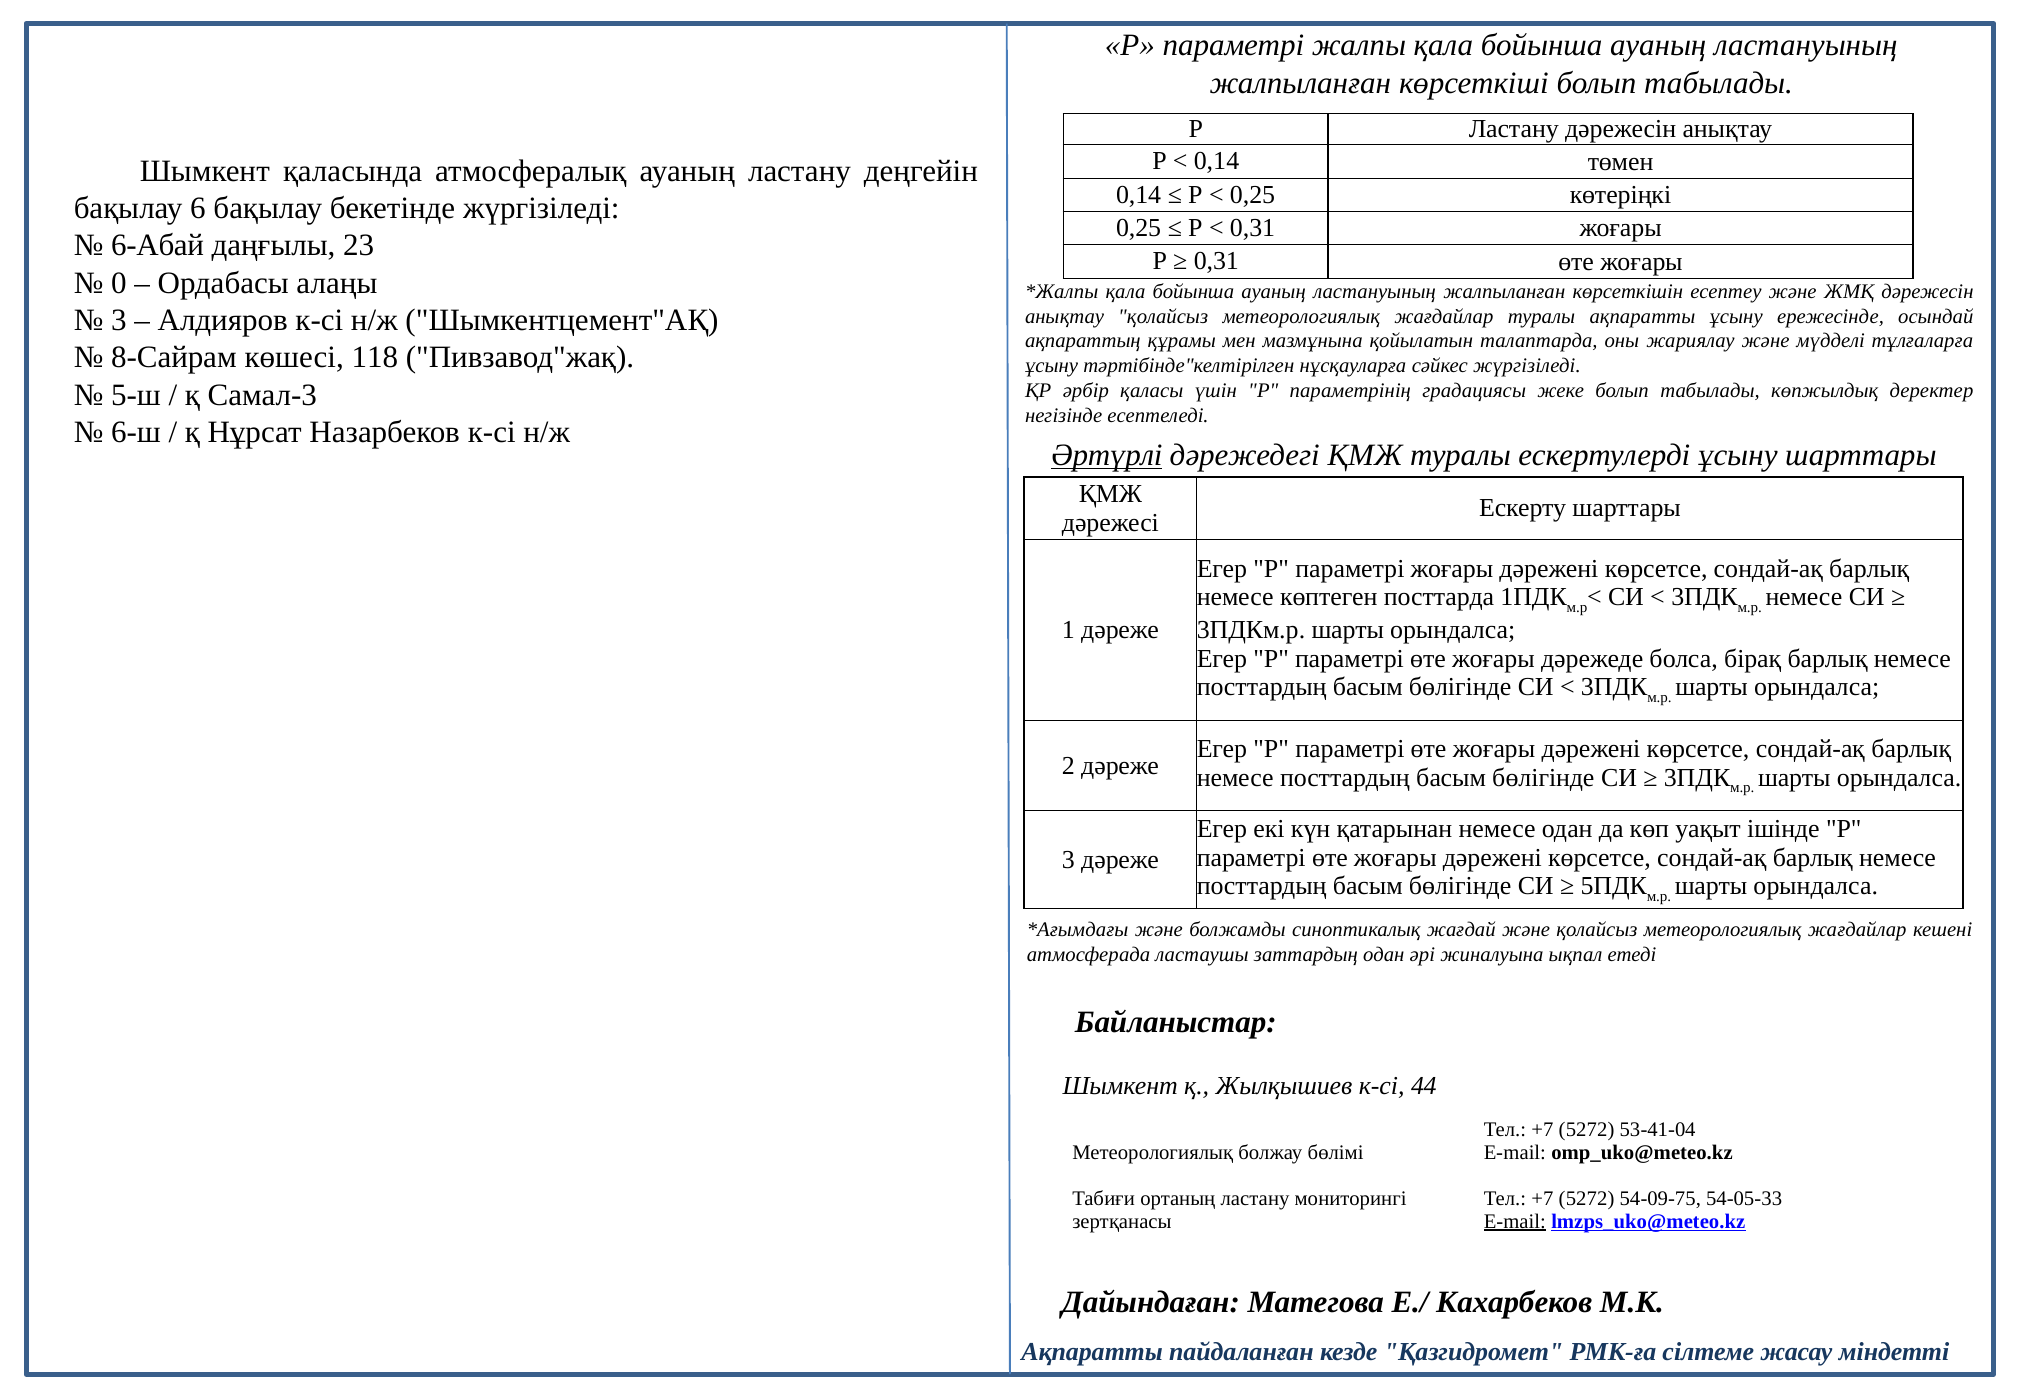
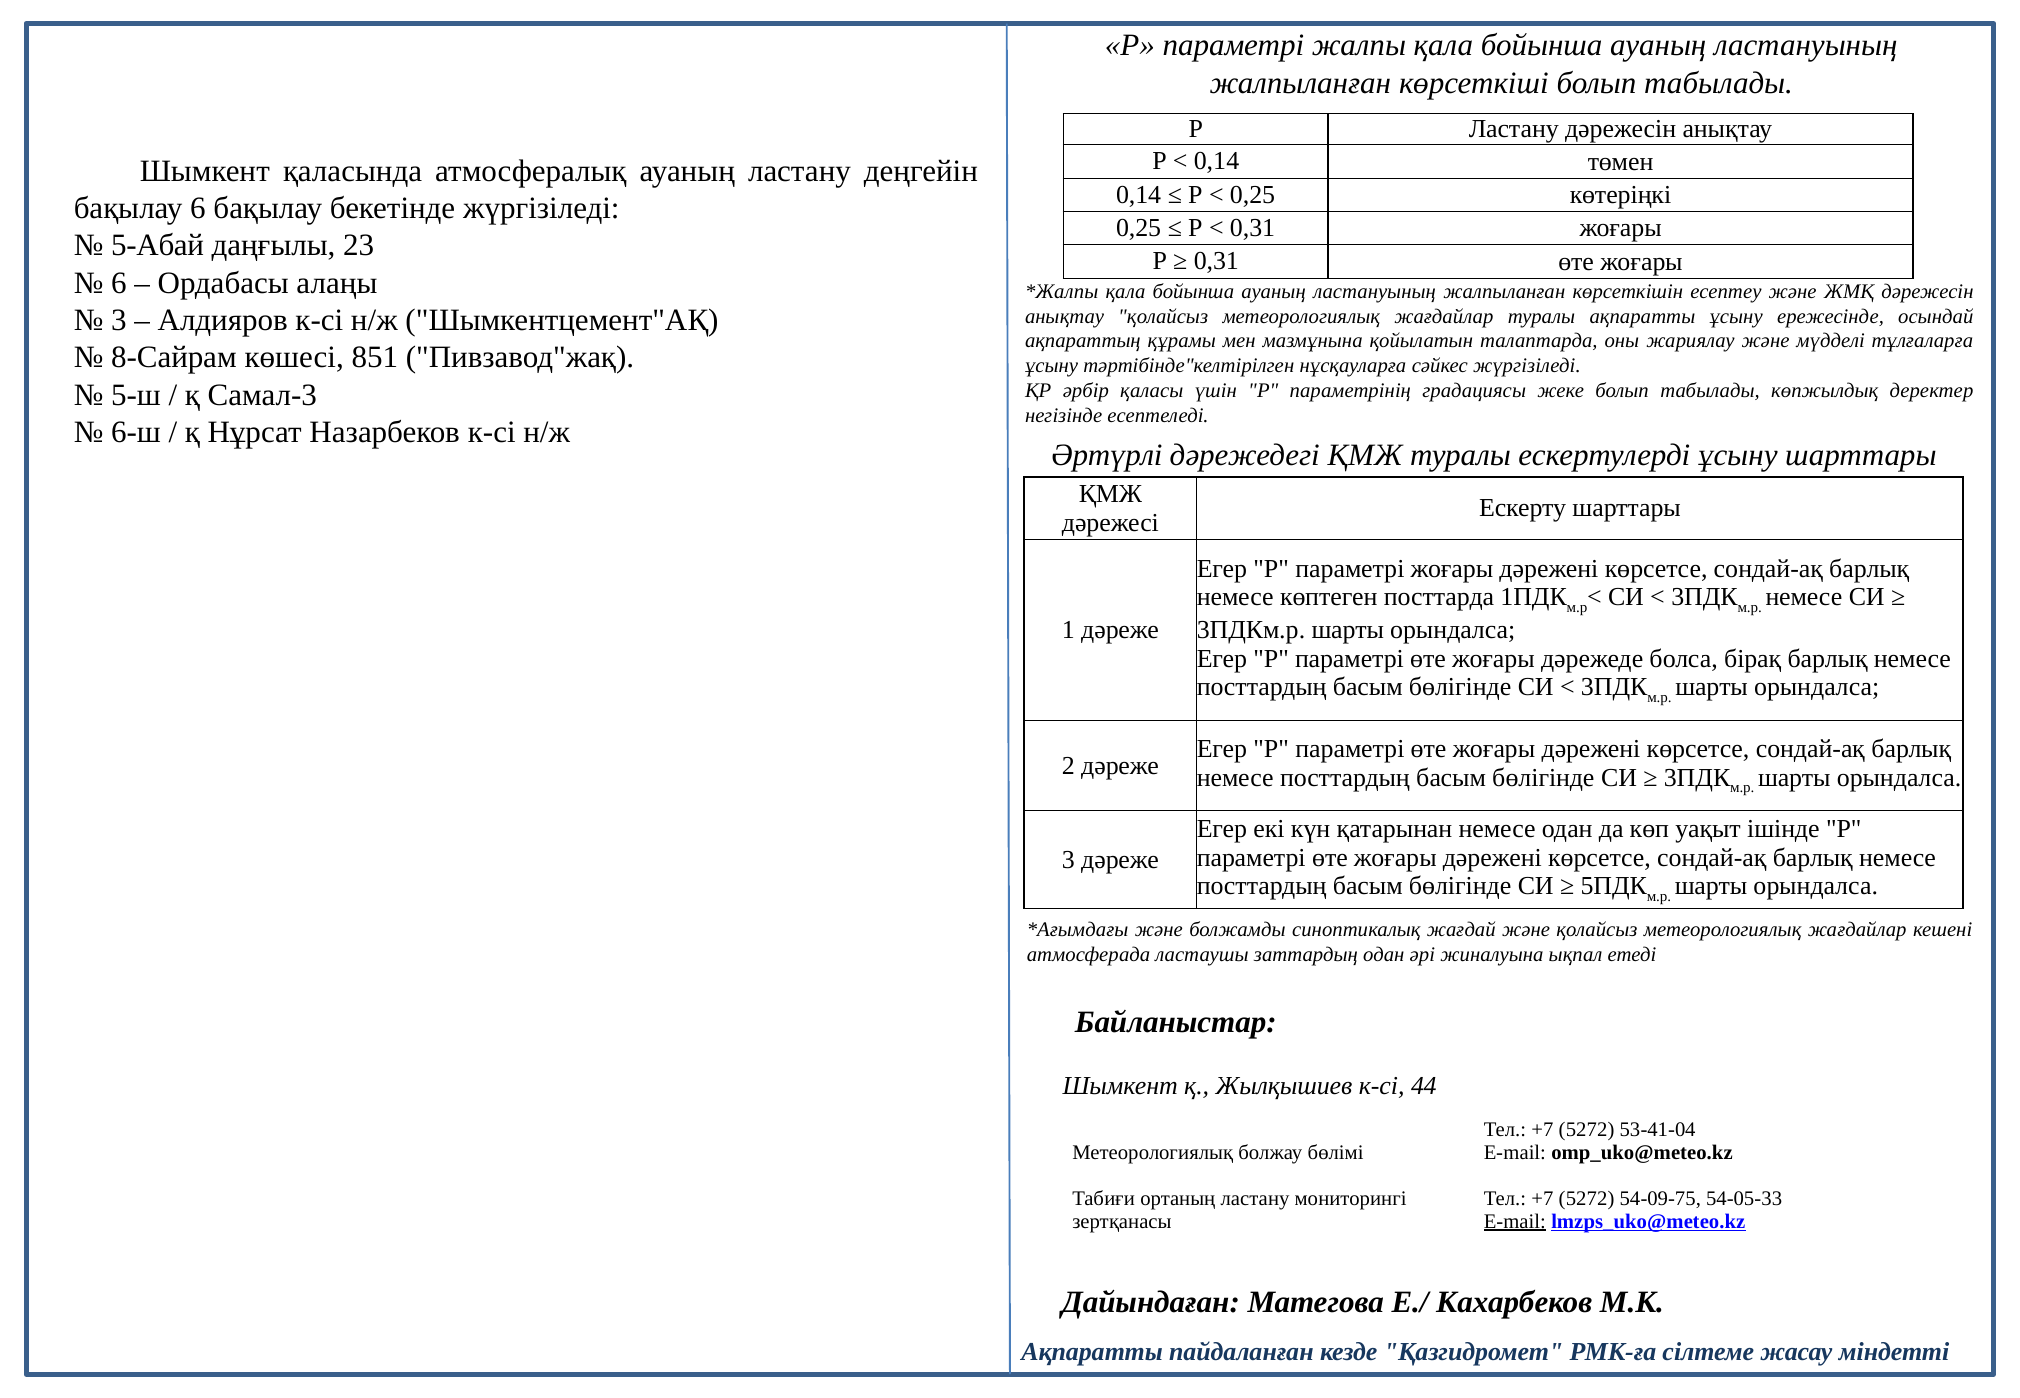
6-Абай: 6-Абай -> 5-Абай
0 at (119, 283): 0 -> 6
118: 118 -> 851
Әртүрлі underline: present -> none
